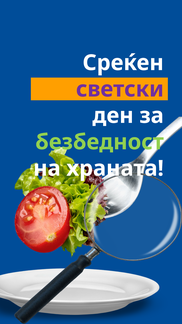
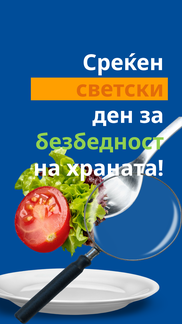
светски colour: purple -> orange
